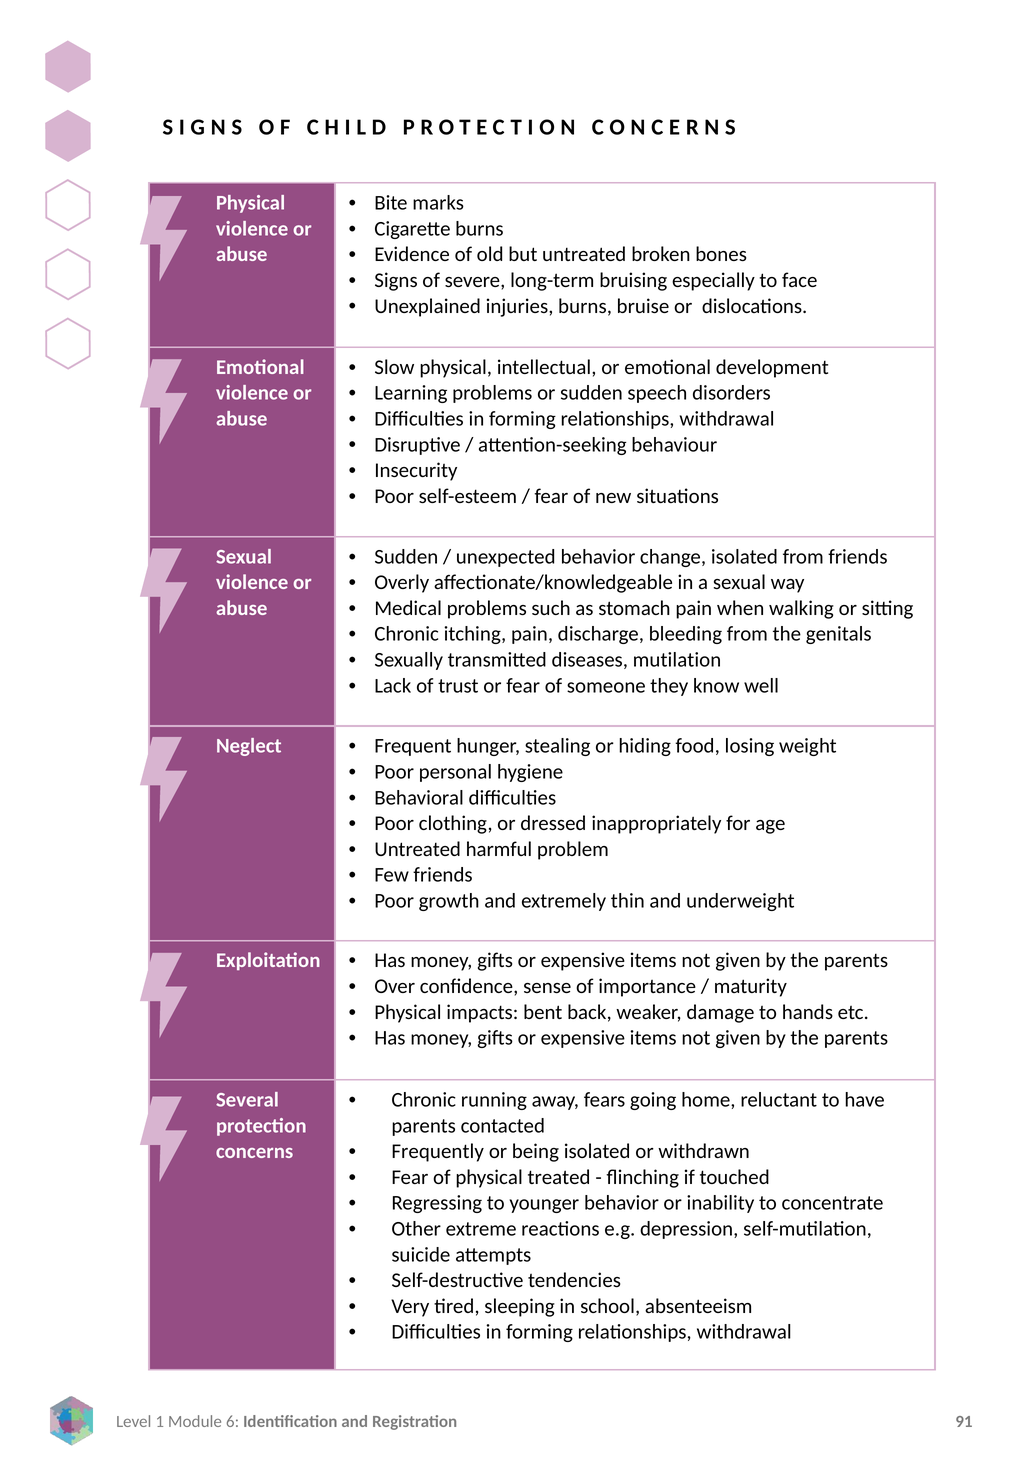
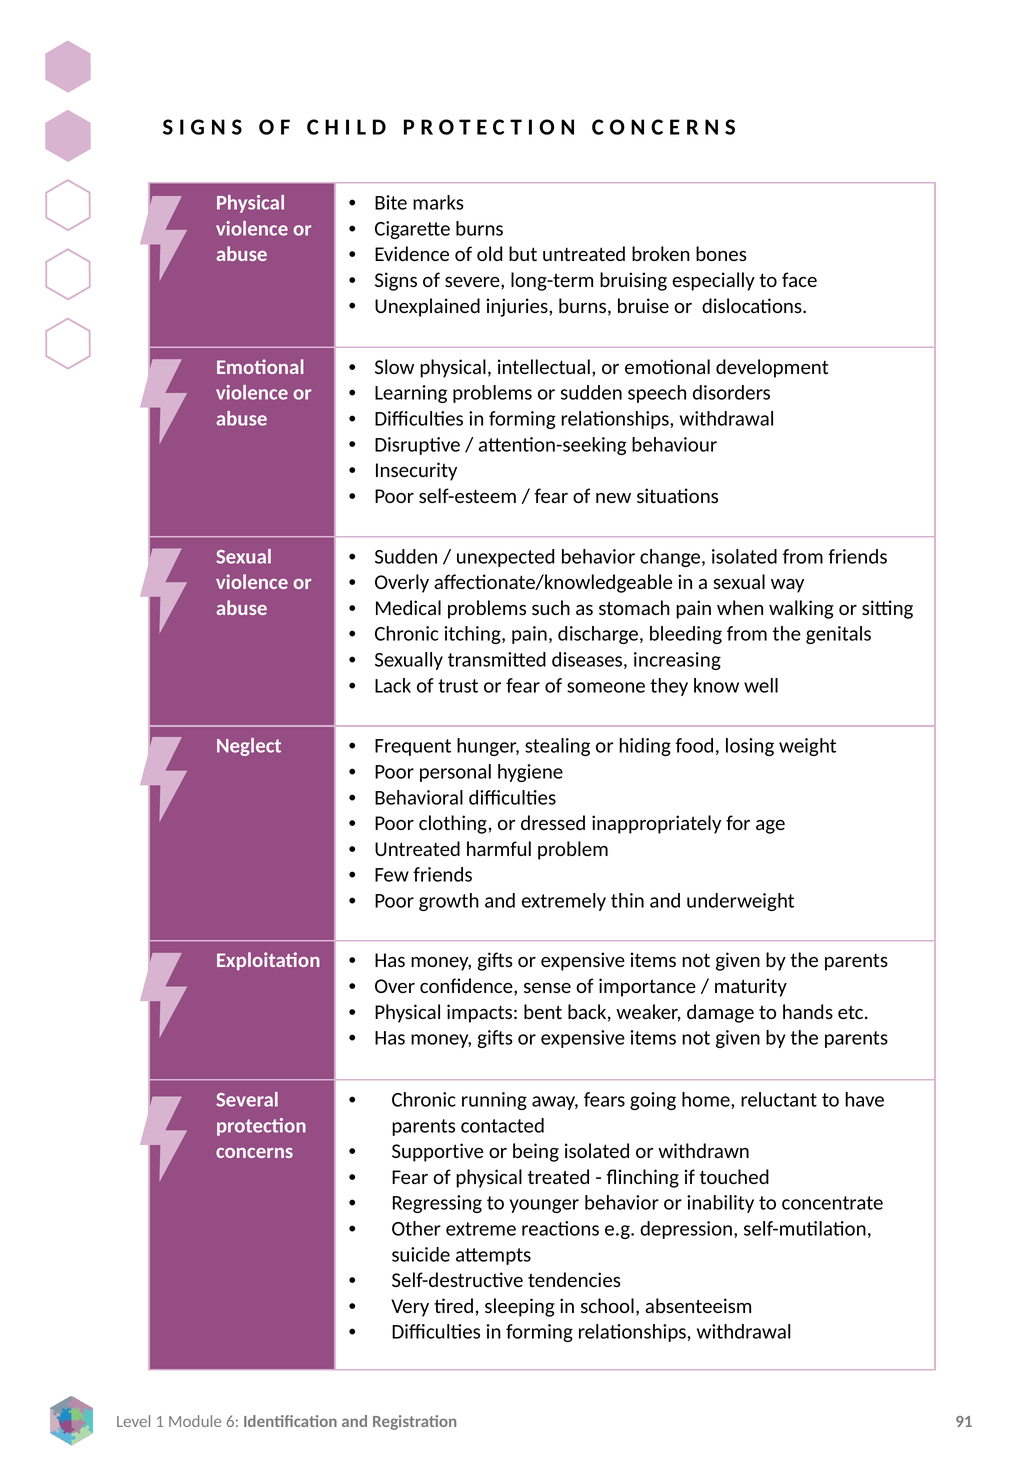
mutilation: mutilation -> increasing
Frequently: Frequently -> Supportive
